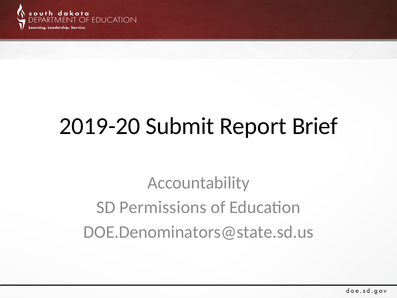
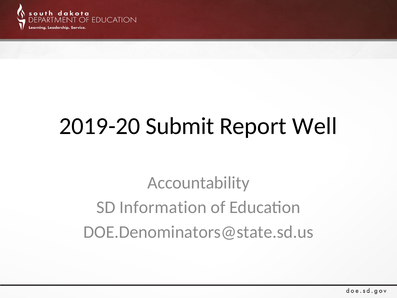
Brief: Brief -> Well
Permissions: Permissions -> Information
